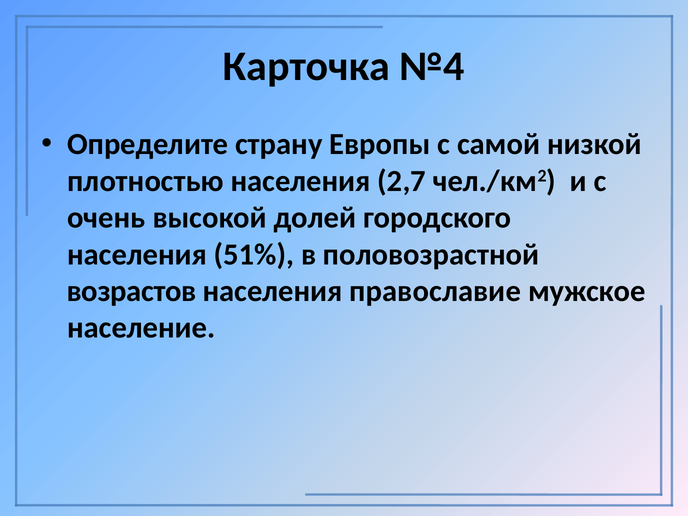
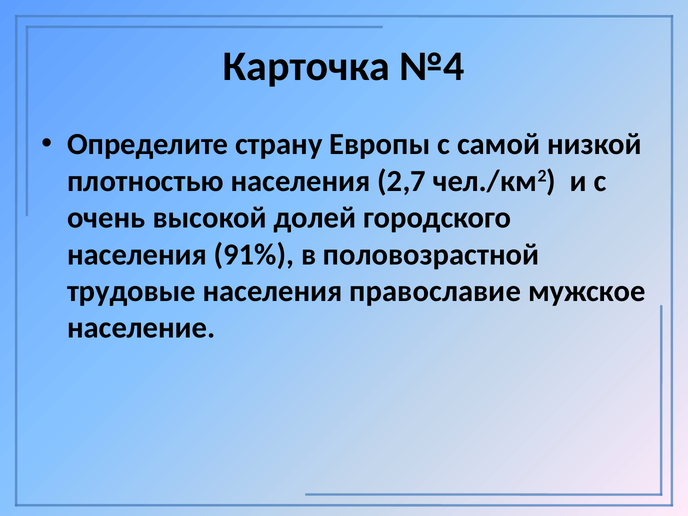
51%: 51% -> 91%
возрастов: возрастов -> трудовые
